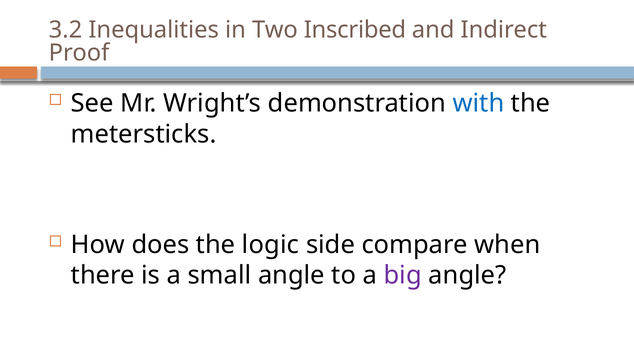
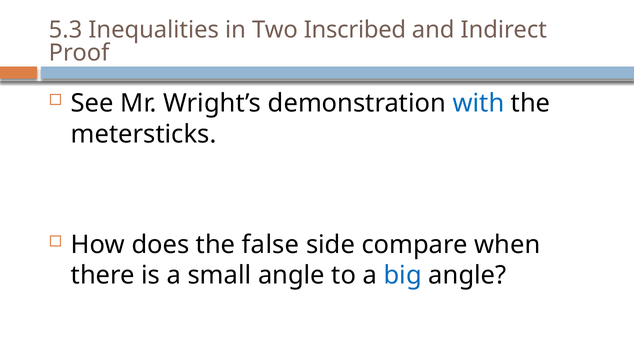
3.2: 3.2 -> 5.3
logic: logic -> false
big colour: purple -> blue
